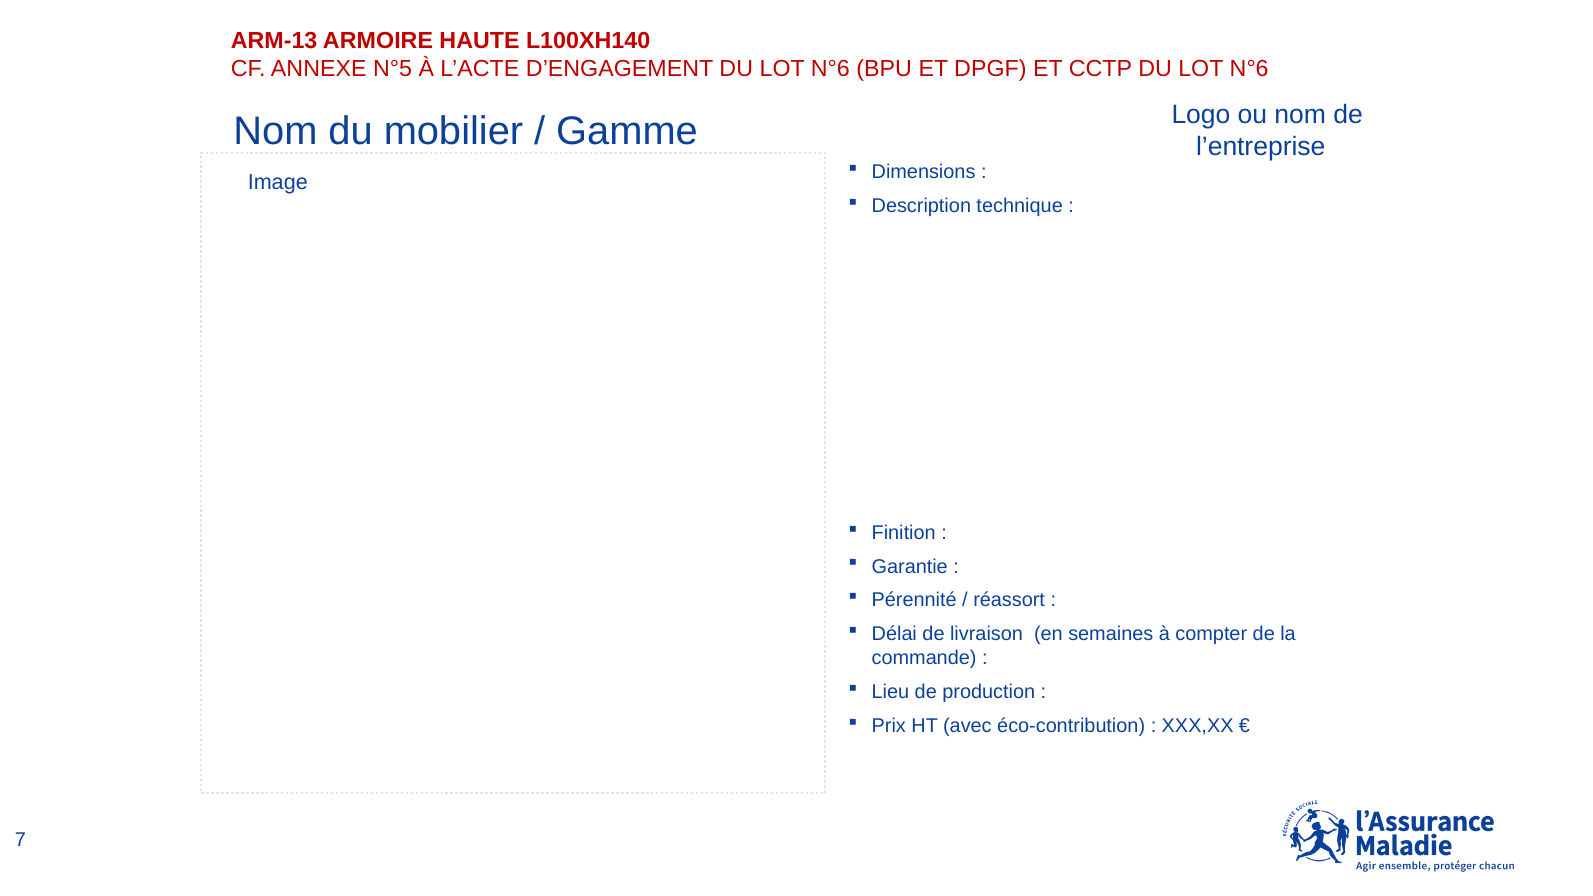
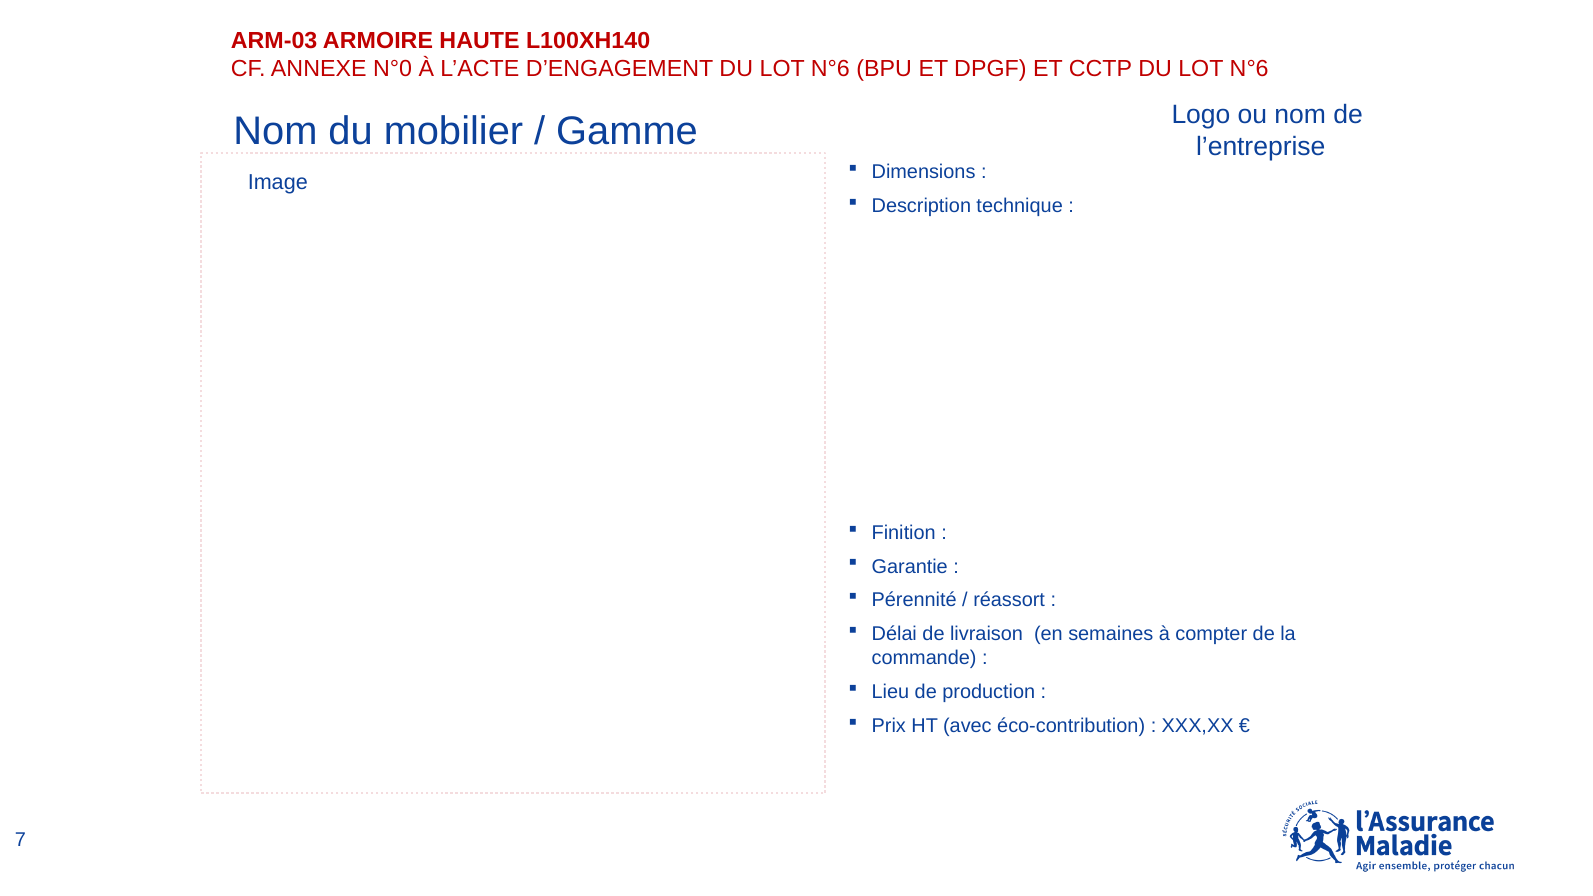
ARM-13: ARM-13 -> ARM-03
N°5: N°5 -> N°0
